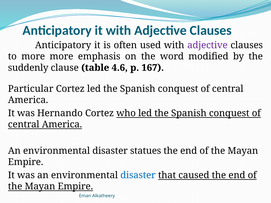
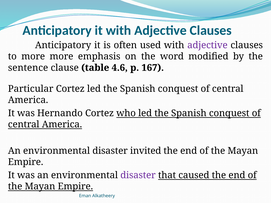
suddenly: suddenly -> sentence
statues: statues -> invited
disaster at (138, 175) colour: blue -> purple
